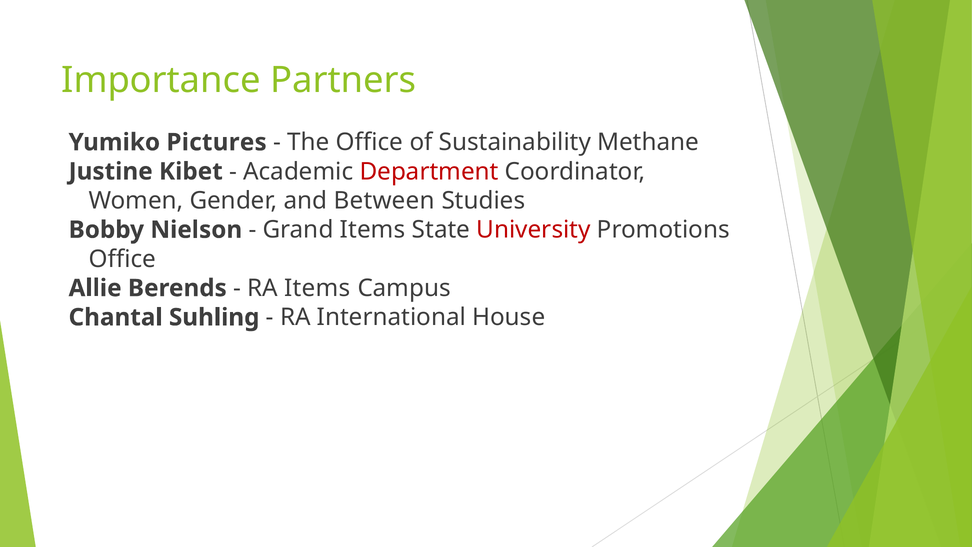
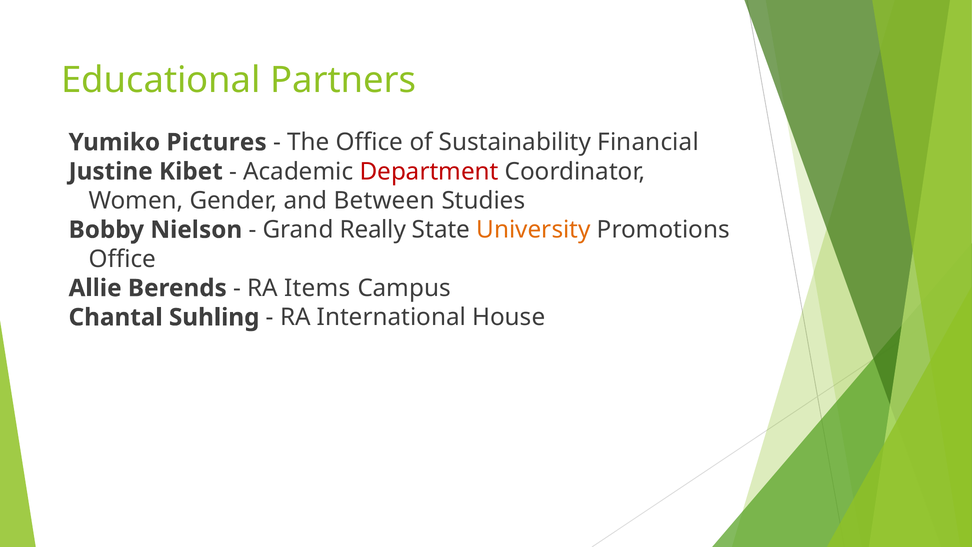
Importance: Importance -> Educational
Methane: Methane -> Financial
Grand Items: Items -> Really
University colour: red -> orange
